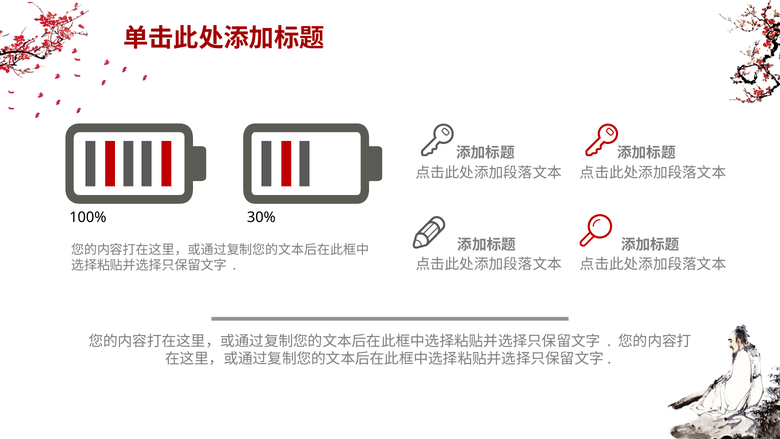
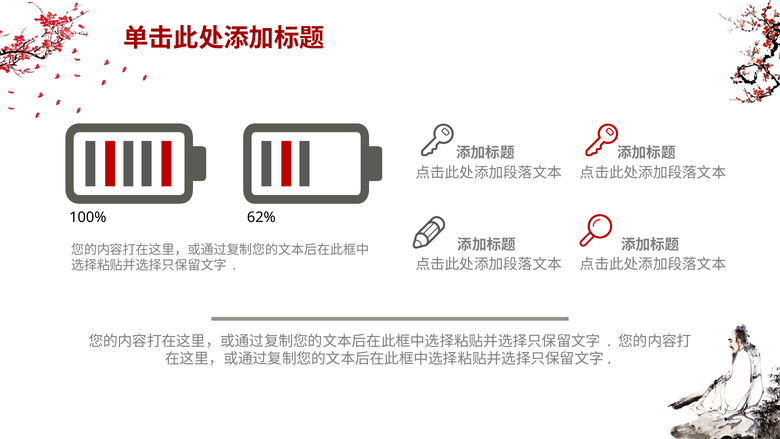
30%: 30% -> 62%
